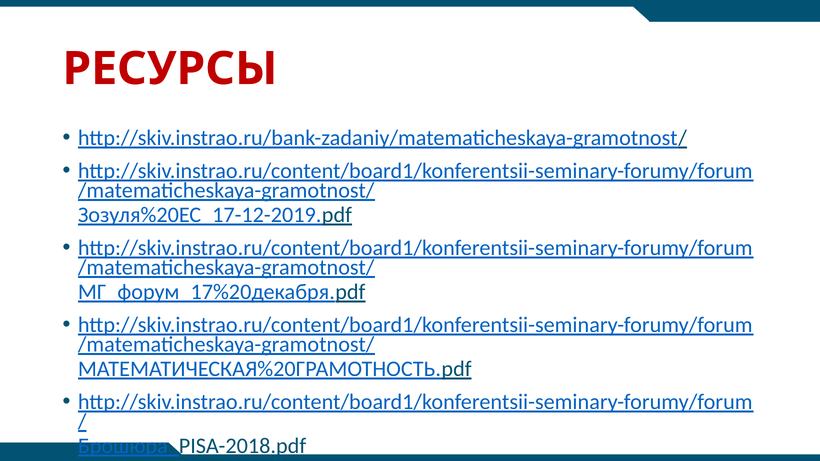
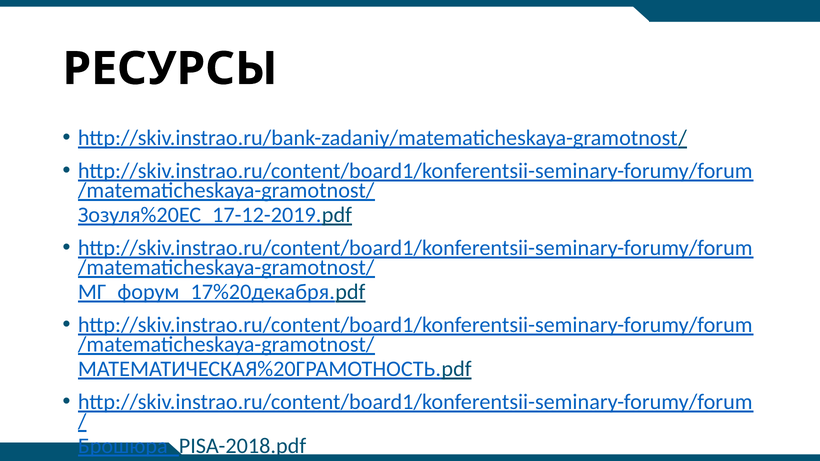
РЕСУРСЫ colour: red -> black
